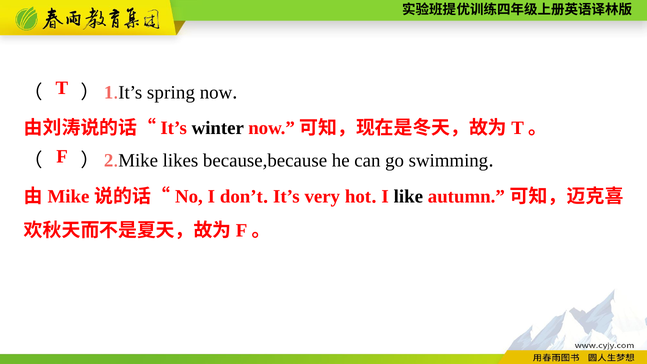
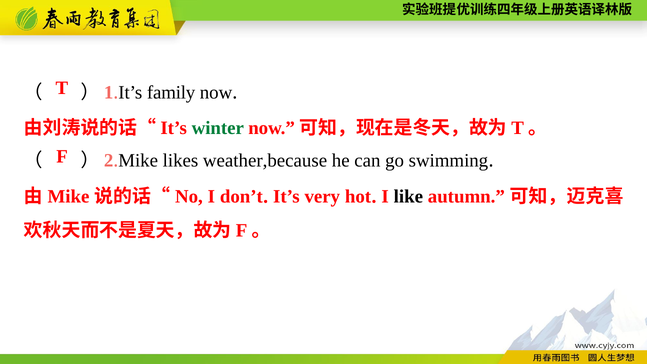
spring: spring -> family
winter colour: black -> green
because,because: because,because -> weather,because
